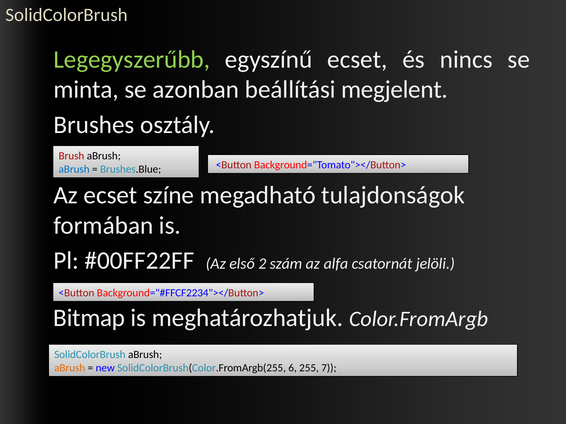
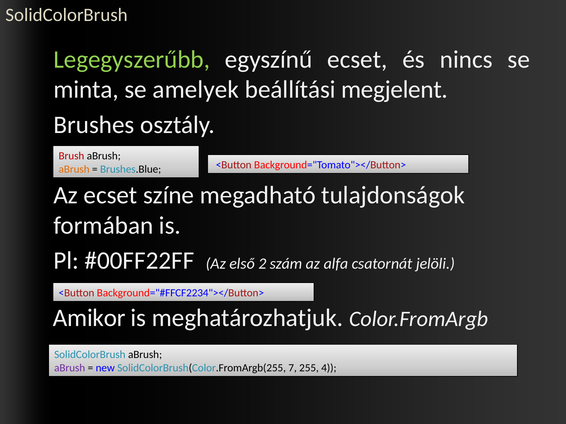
azonban: azonban -> amelyek
aBrush at (74, 169) colour: blue -> orange
Bitmap: Bitmap -> Amikor
aBrush at (70, 368) colour: orange -> purple
6: 6 -> 7
7: 7 -> 4
